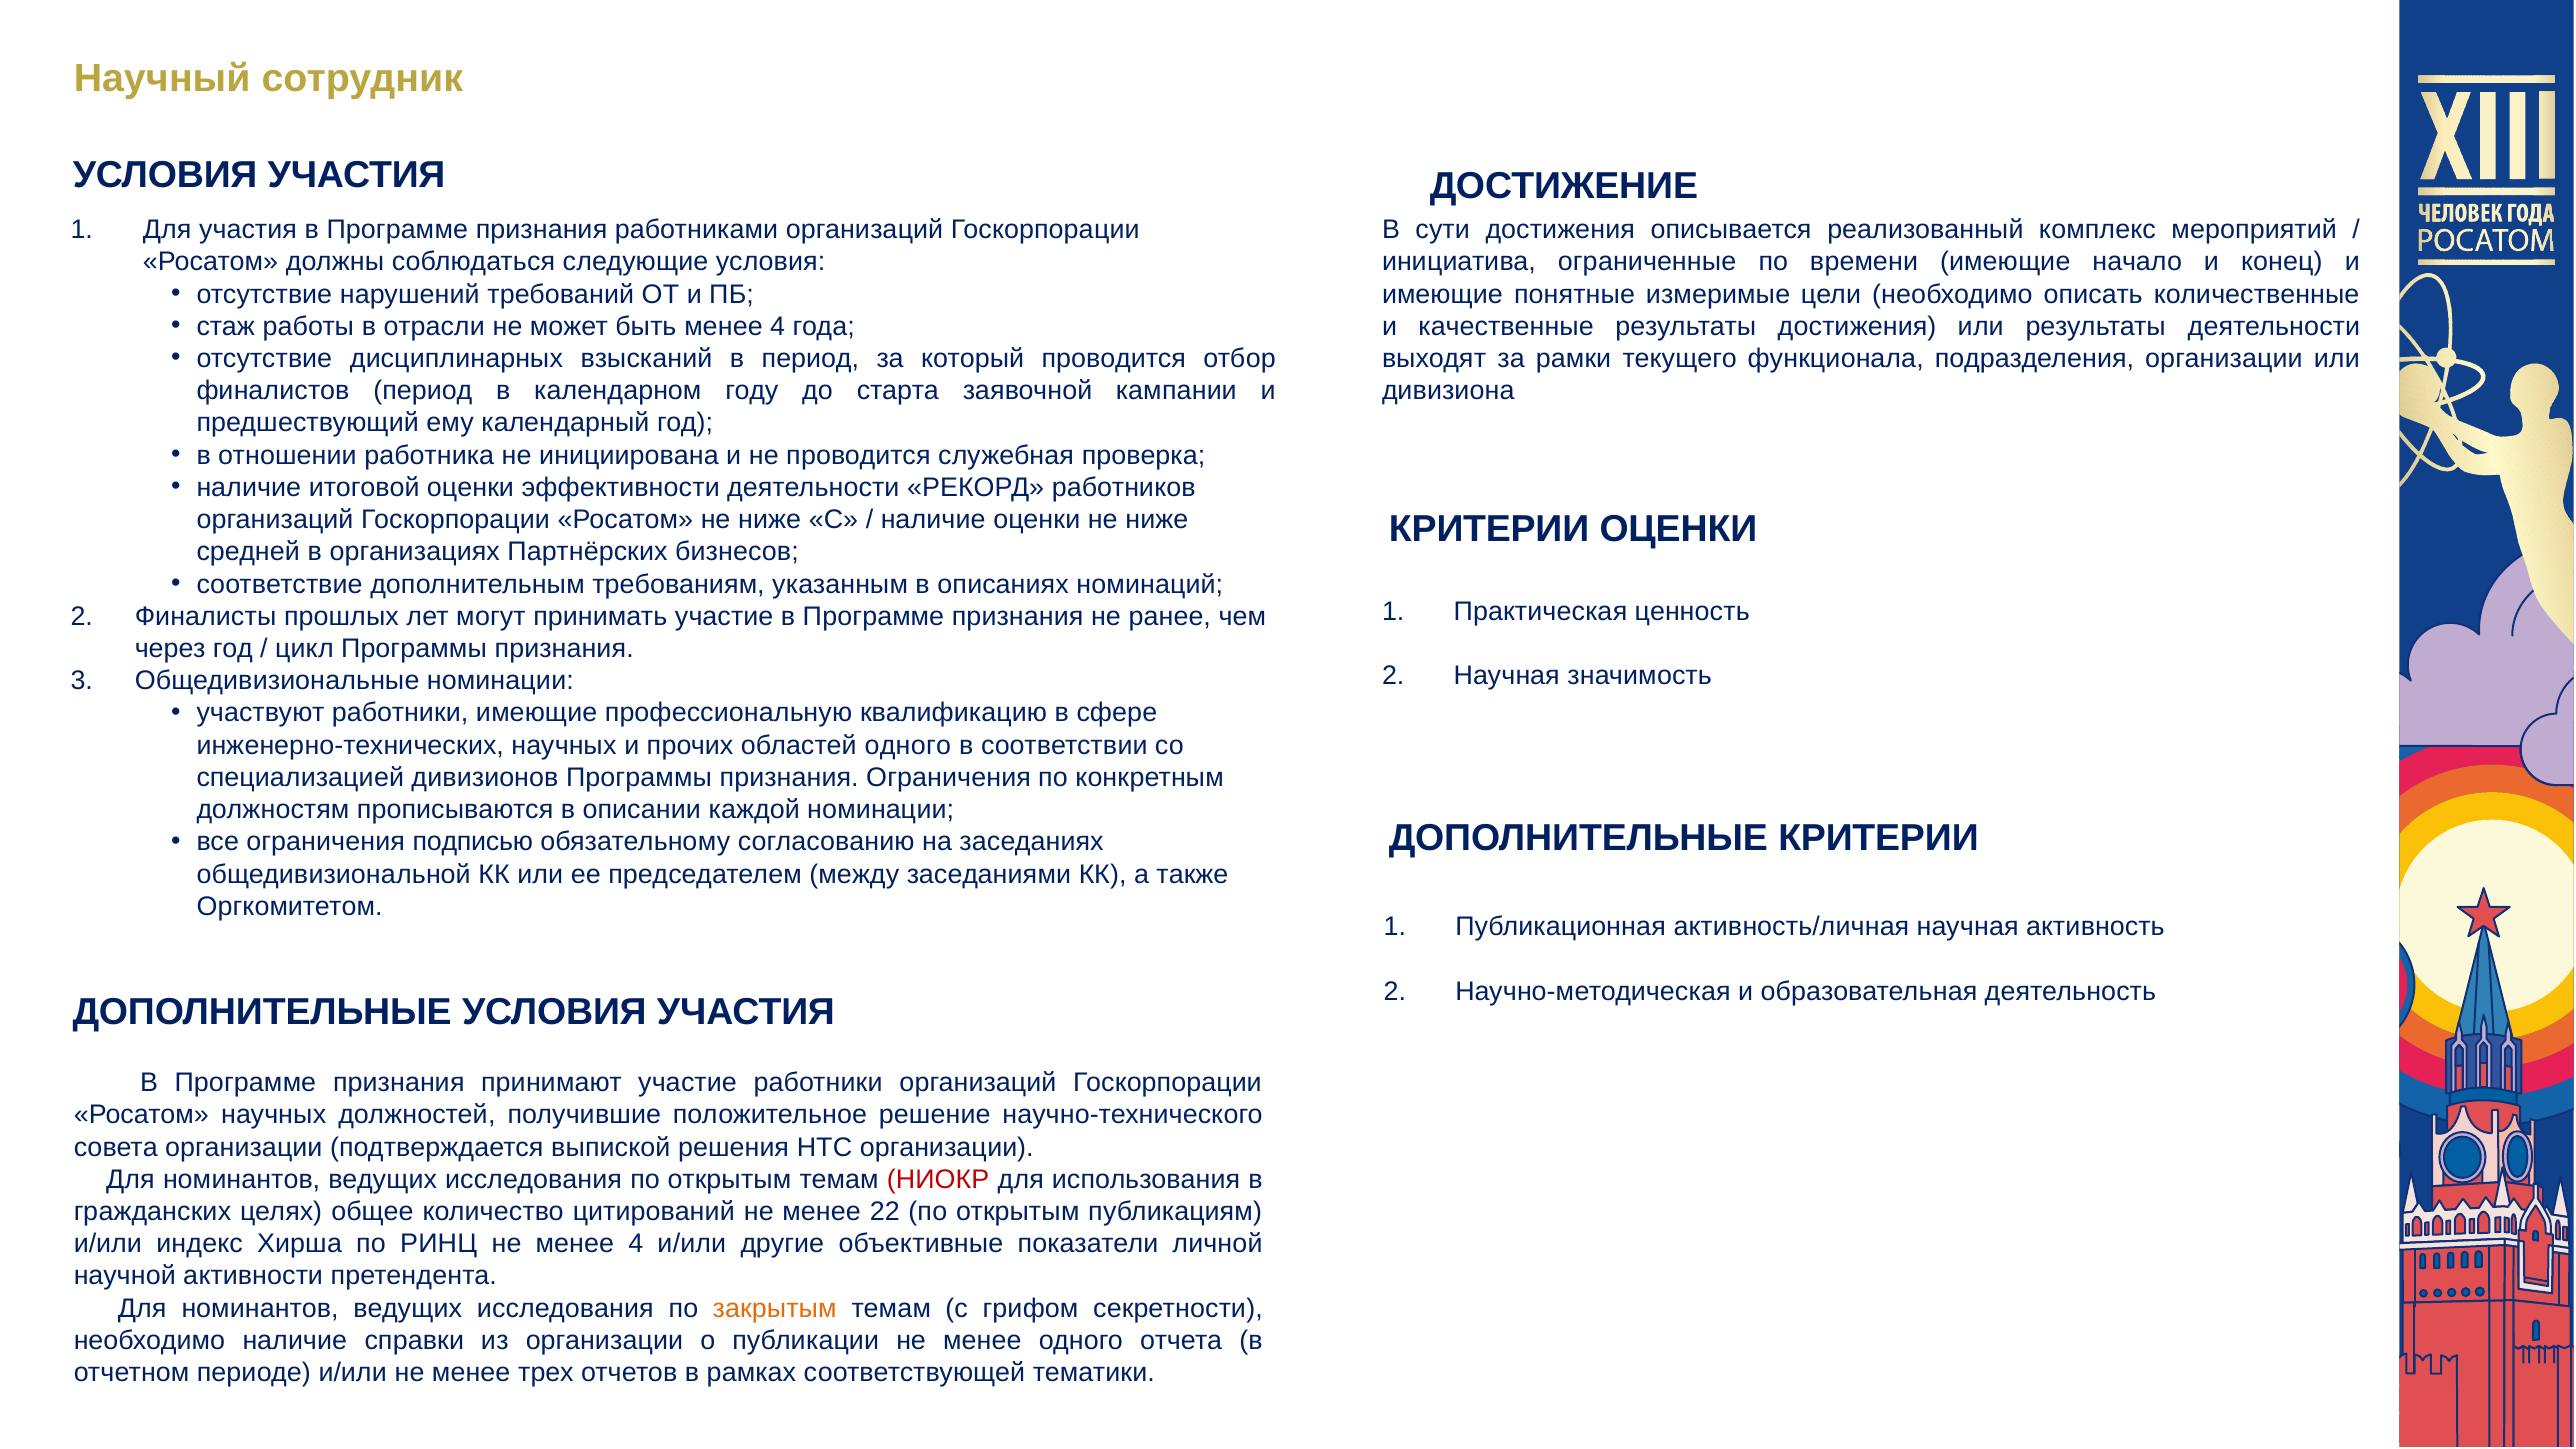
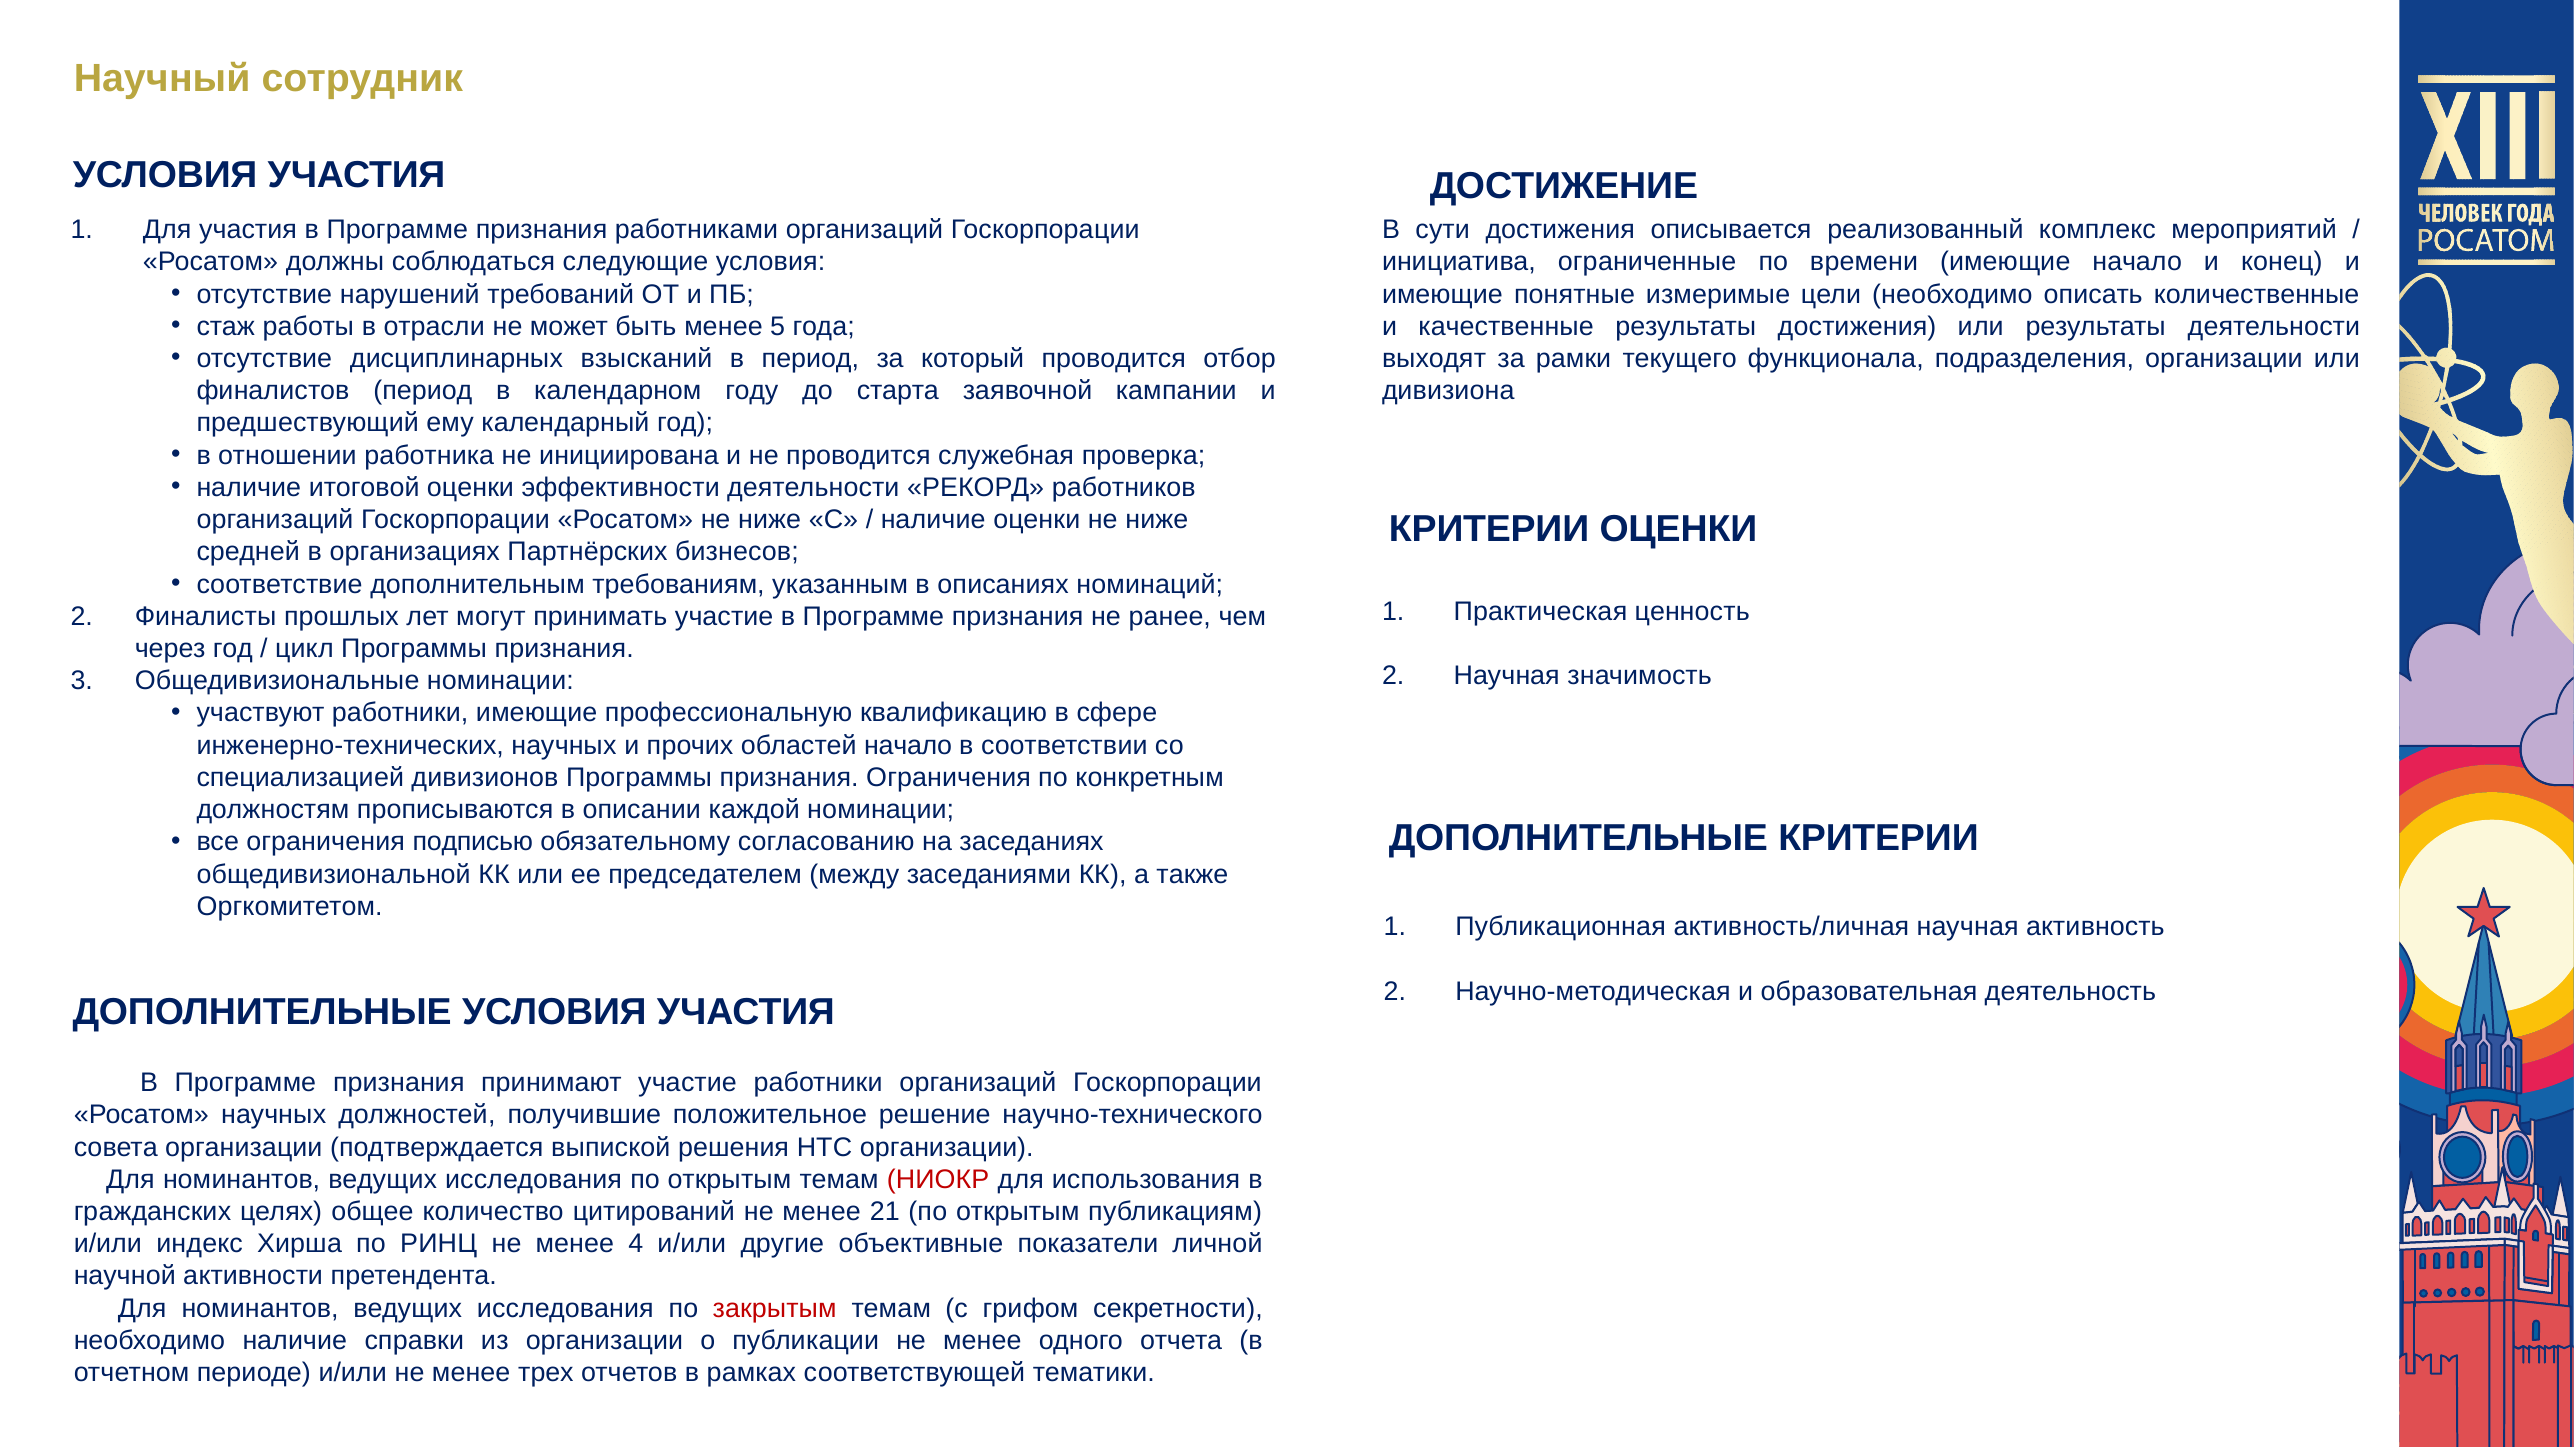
быть менее 4: 4 -> 5
областей одного: одного -> начало
22: 22 -> 21
закрытым colour: orange -> red
